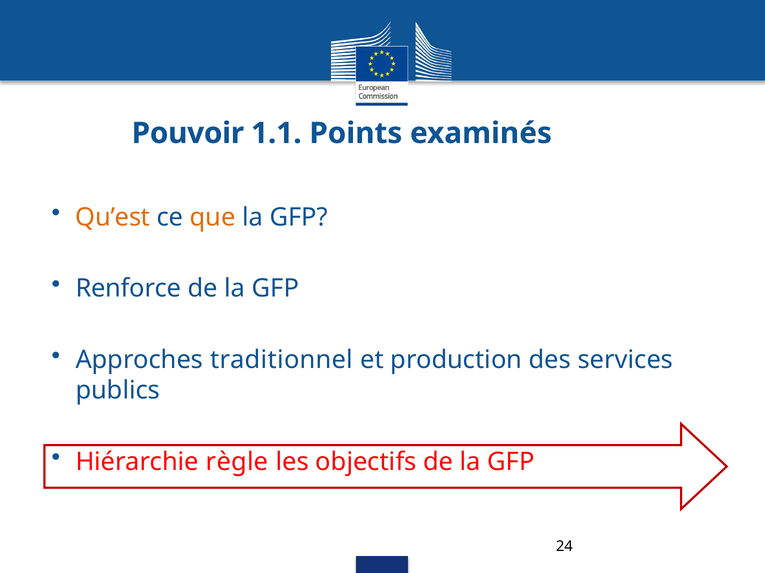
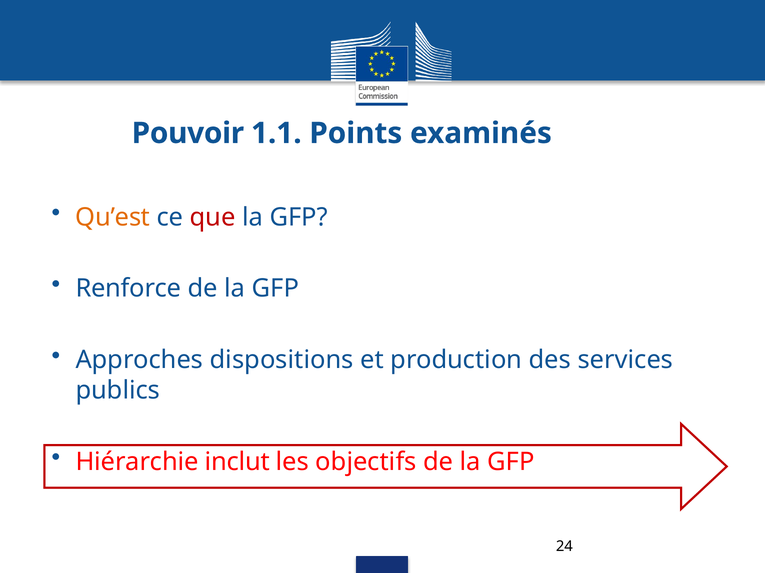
que colour: orange -> red
traditionnel: traditionnel -> dispositions
règle: règle -> inclut
